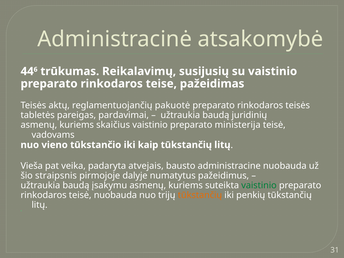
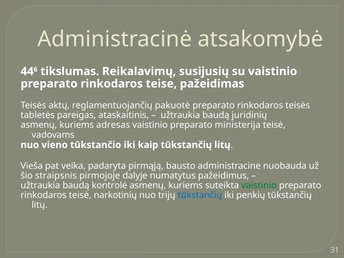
trūkumas: trūkumas -> tikslumas
pardavimai: pardavimai -> ataskaitinis
skaičius: skaičius -> adresas
atvejais: atvejais -> pirmąją
įsakymu: įsakymu -> kontrolė
teisė nuobauda: nuobauda -> narkotinių
tūkstančių at (200, 195) colour: orange -> blue
